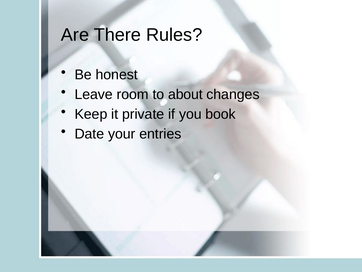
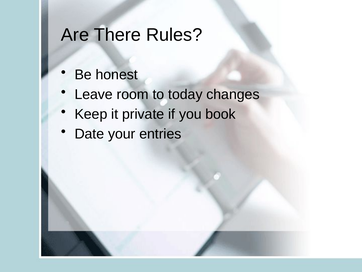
about: about -> today
